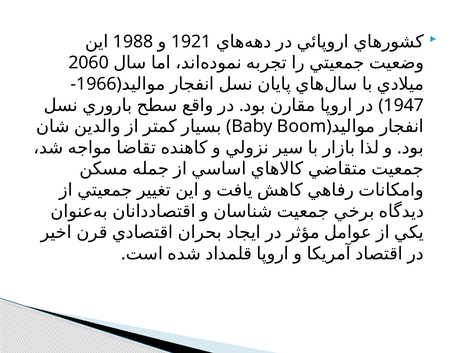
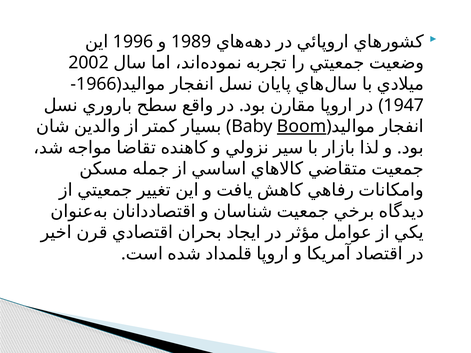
1988: 1988 -> 1996
1921: 1921 -> 1989
2060: 2060 -> 2002
Boom underline: none -> present
